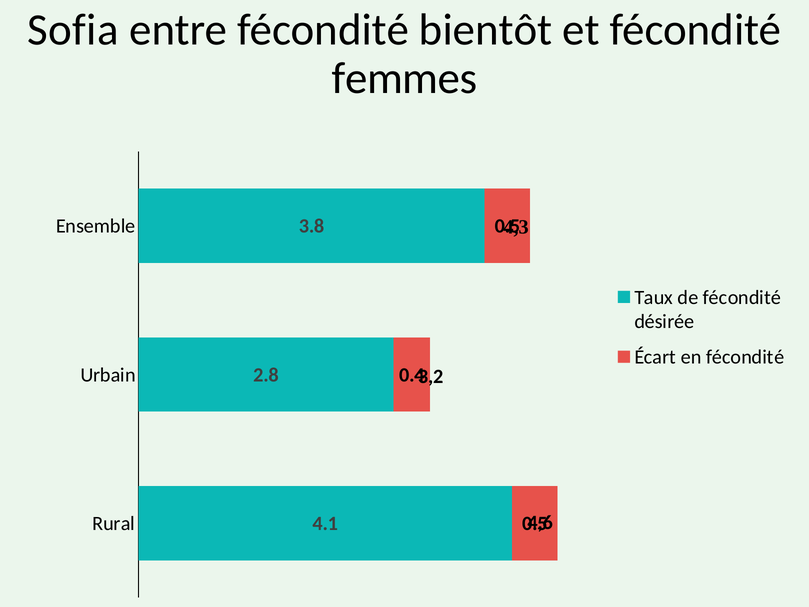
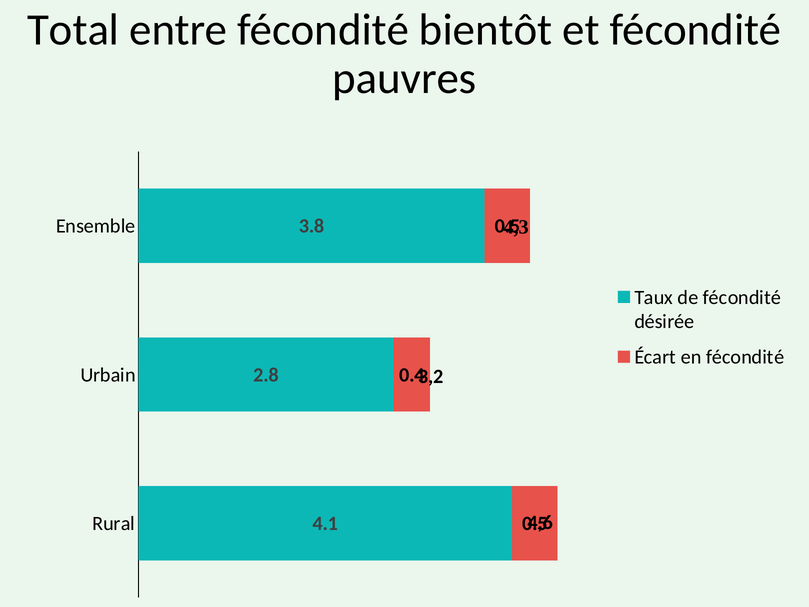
Sofia: Sofia -> Total
femmes: femmes -> pauvres
